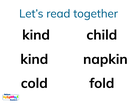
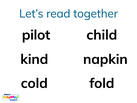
kind at (36, 35): kind -> pilot
